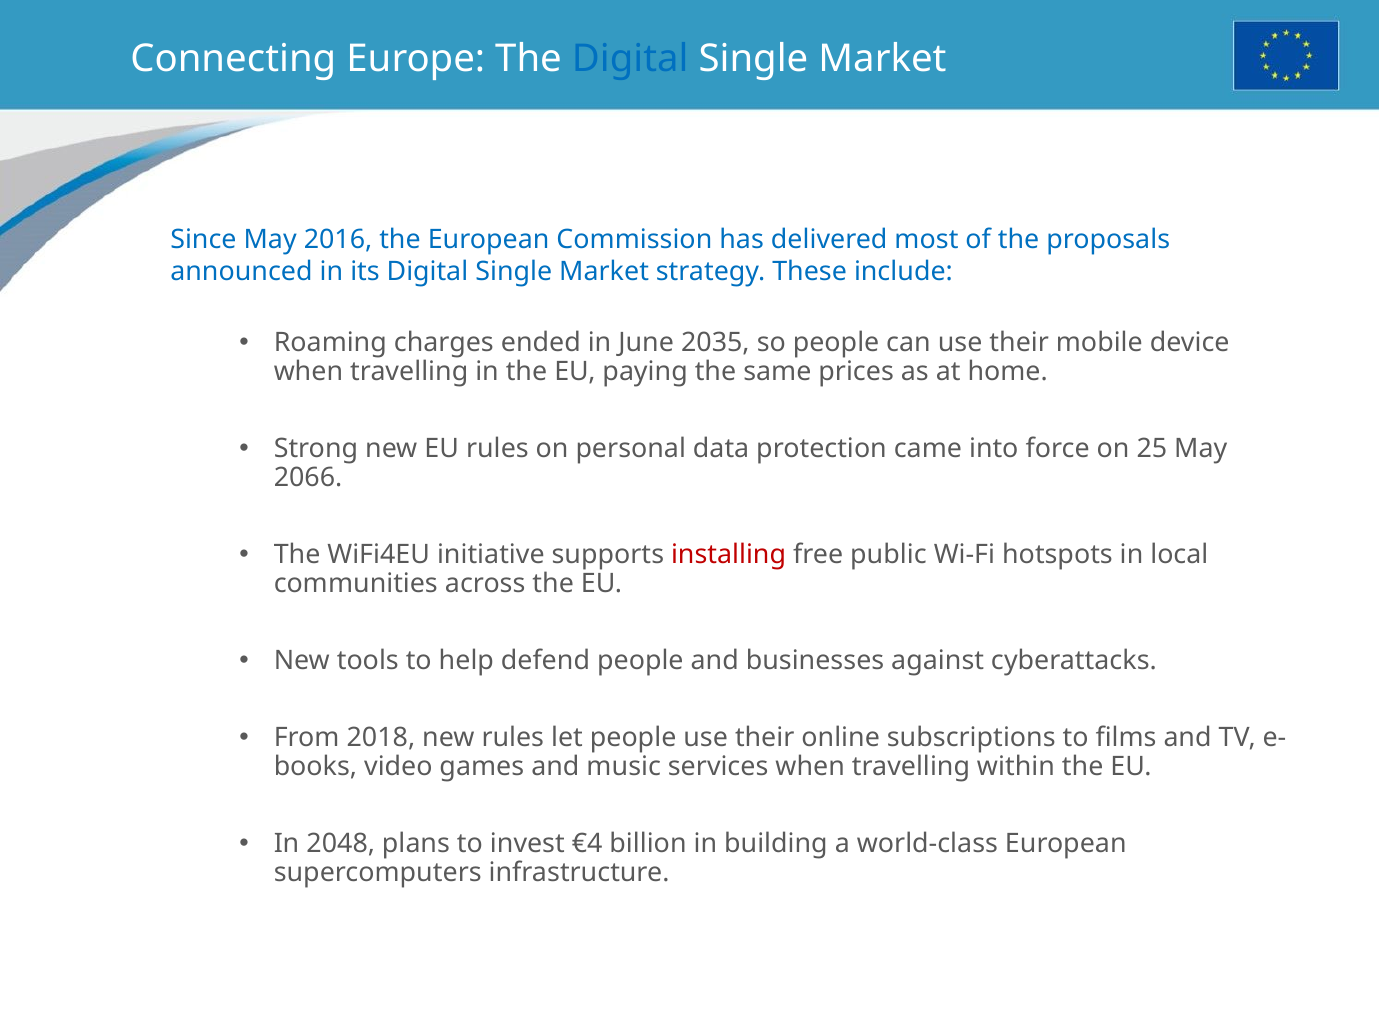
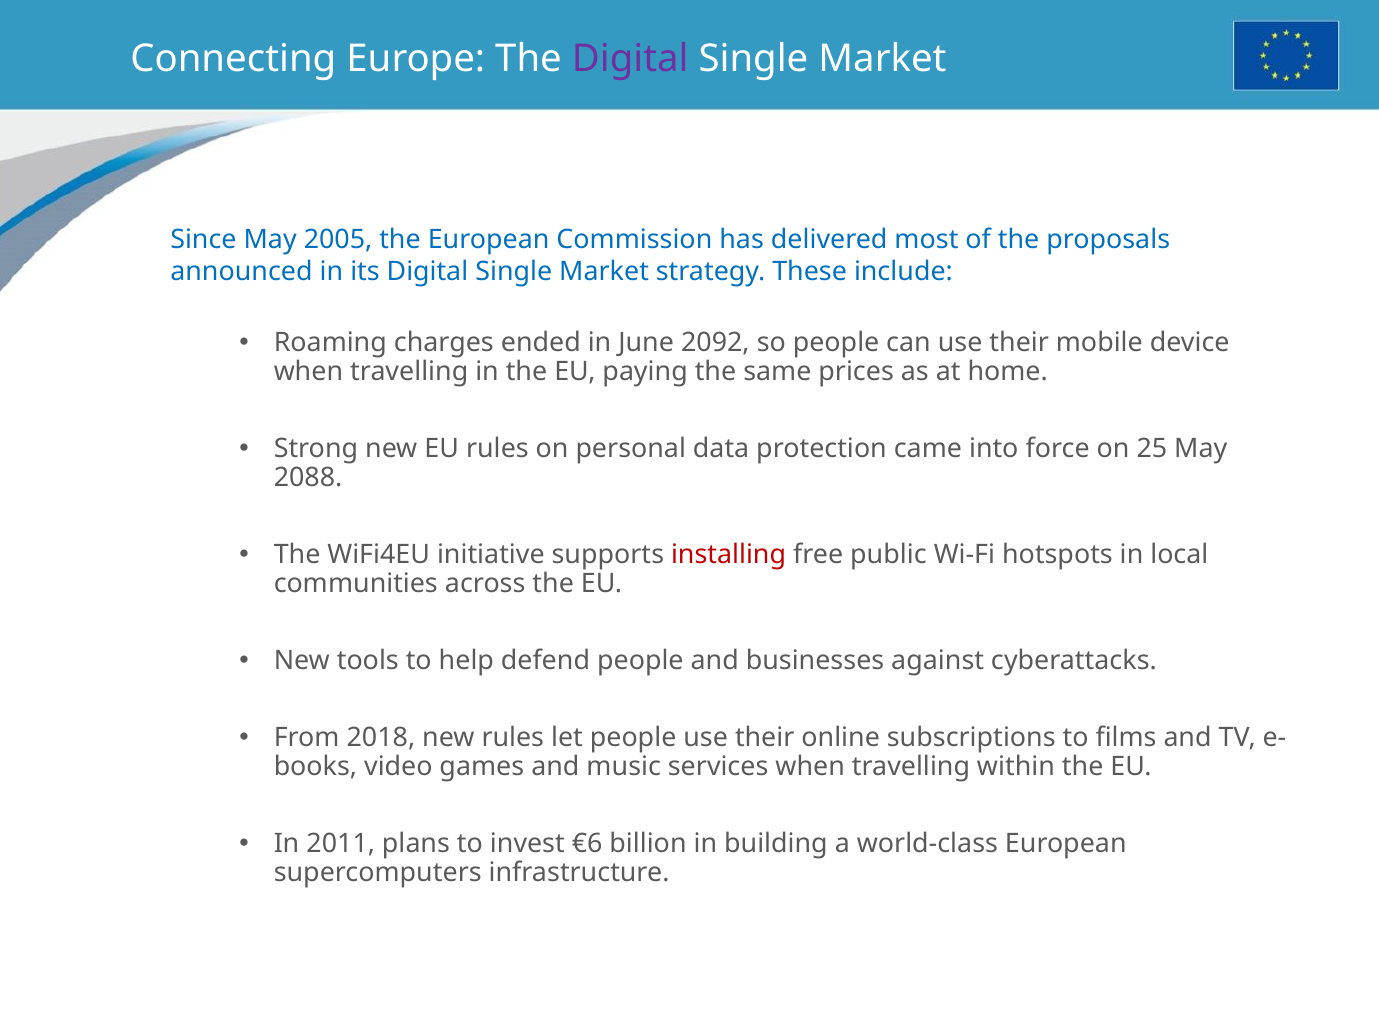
Digital at (630, 59) colour: blue -> purple
2016: 2016 -> 2005
2035: 2035 -> 2092
2066: 2066 -> 2088
2048: 2048 -> 2011
€4: €4 -> €6
